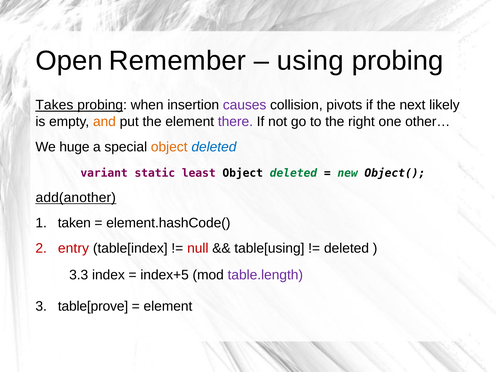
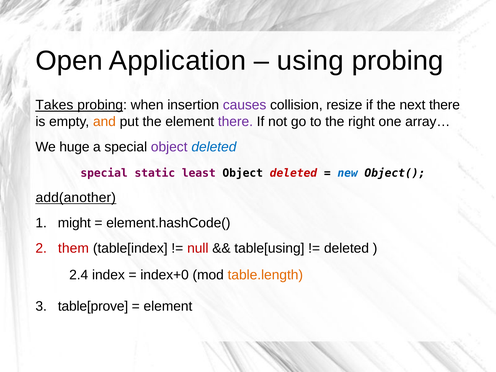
Remember: Remember -> Application
pivots: pivots -> resize
next likely: likely -> there
other…: other… -> array…
object at (169, 147) colour: orange -> purple
variant at (104, 173): variant -> special
deleted at (293, 173) colour: green -> red
new colour: green -> blue
taken: taken -> might
entry: entry -> them
3.3: 3.3 -> 2.4
index+5: index+5 -> index+0
table.length colour: purple -> orange
